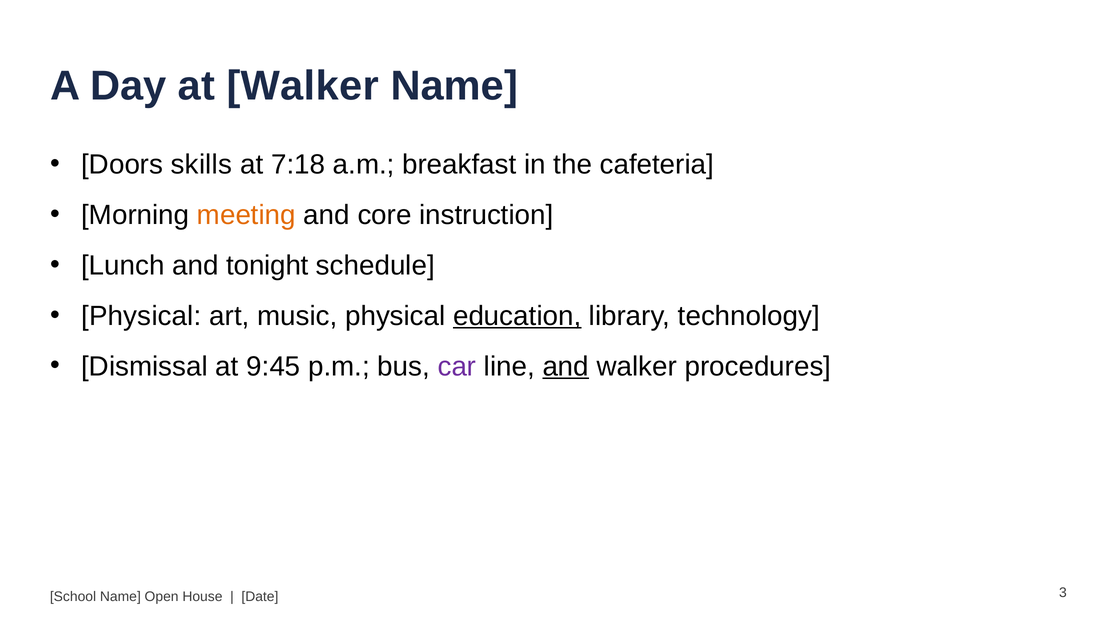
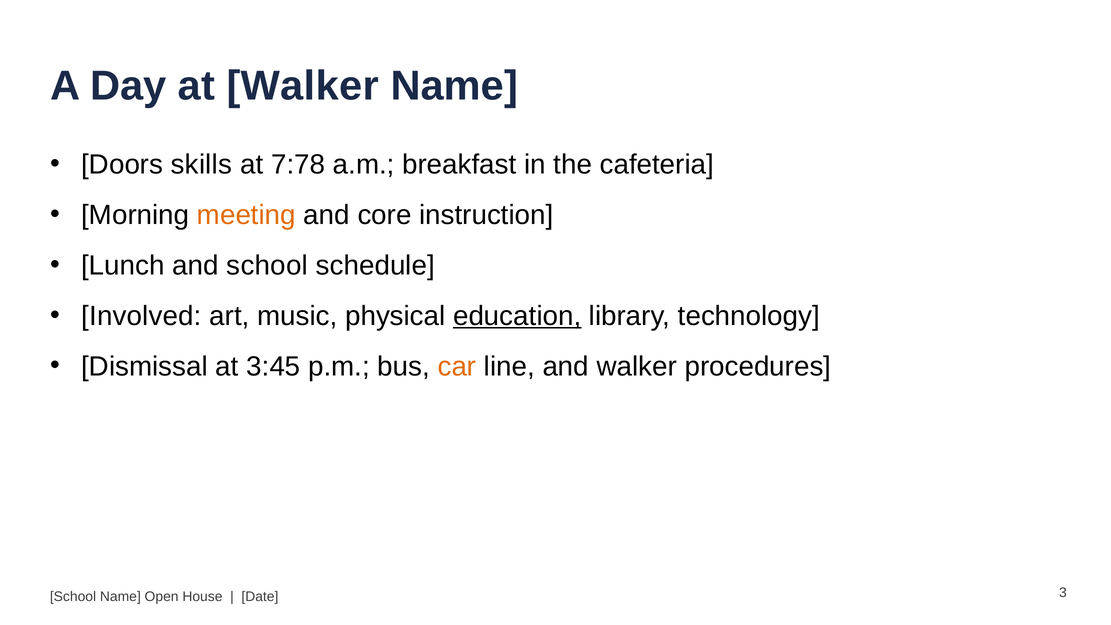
7:18: 7:18 -> 7:78
and tonight: tonight -> school
Physical at (141, 316): Physical -> Involved
9:45: 9:45 -> 3:45
car colour: purple -> orange
and at (566, 366) underline: present -> none
